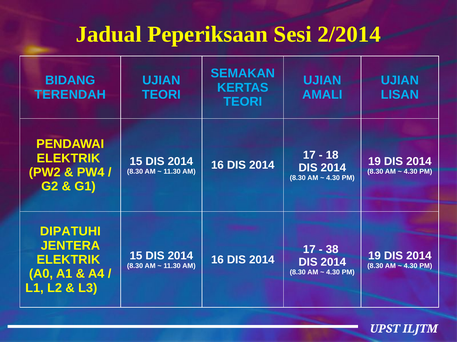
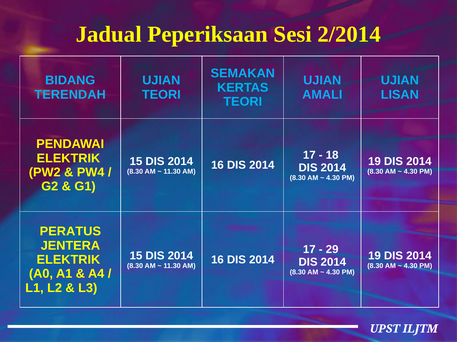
DIPATUHI: DIPATUHI -> PERATUS
38: 38 -> 29
